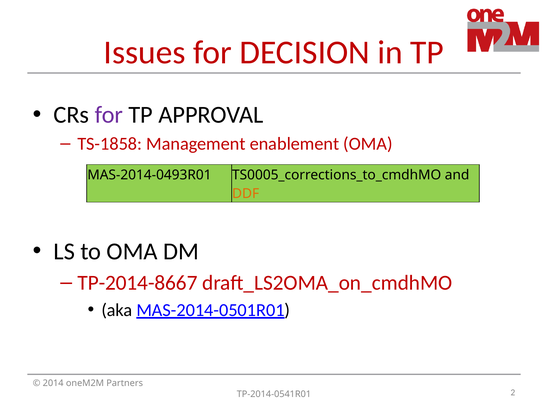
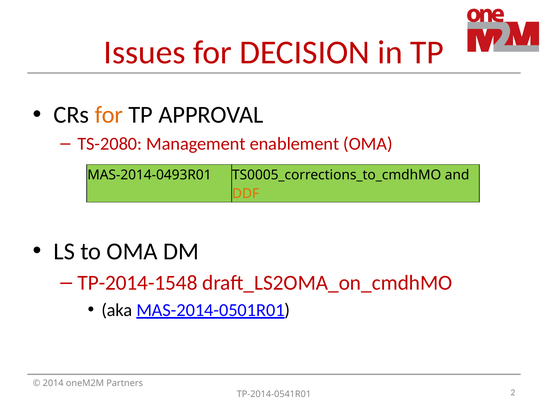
for at (109, 115) colour: purple -> orange
TS-1858: TS-1858 -> TS-2080
TP-2014-8667: TP-2014-8667 -> TP-2014-1548
